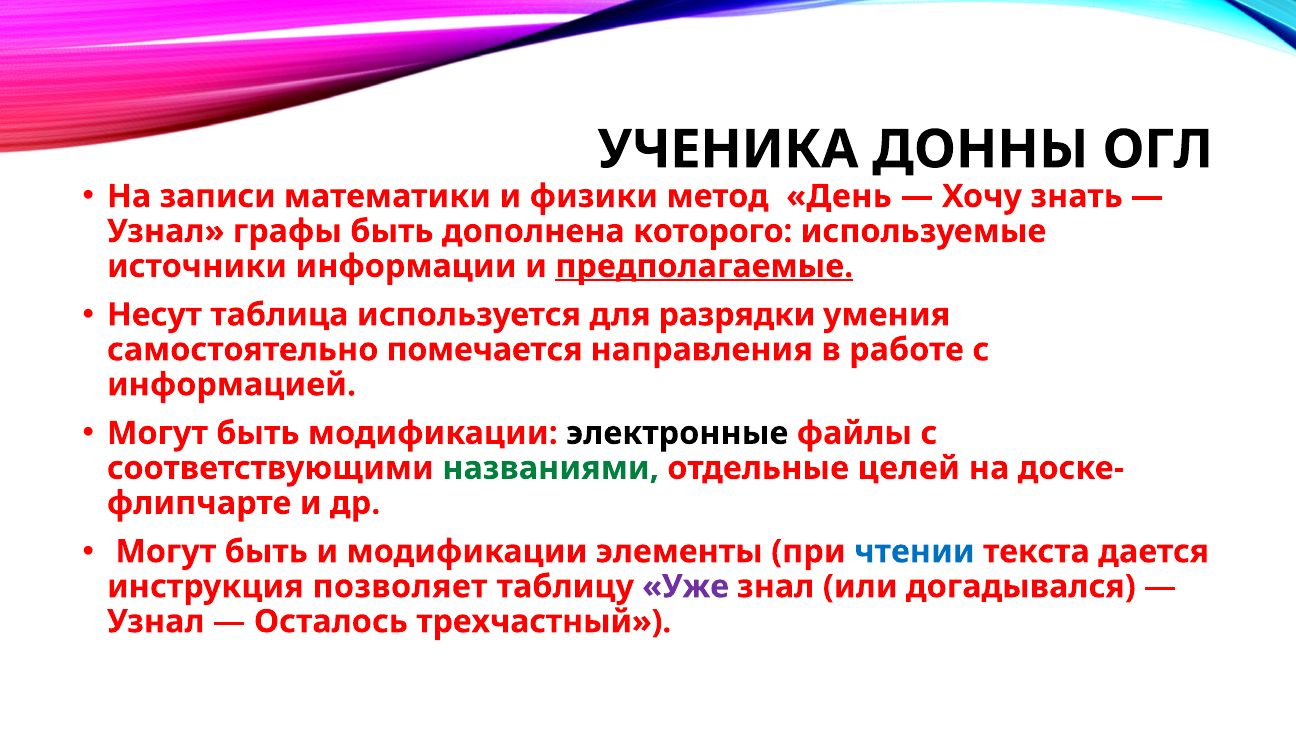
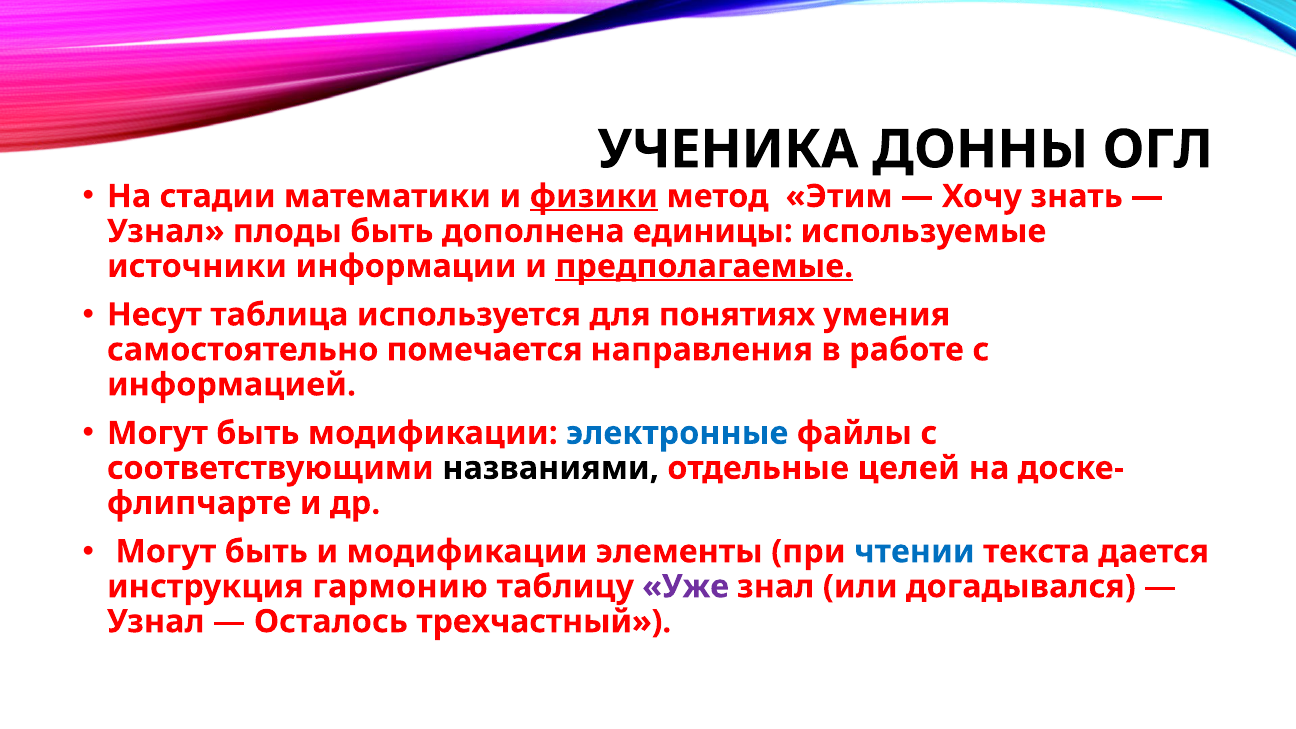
записи: записи -> стадии
физики underline: none -> present
День: День -> Этим
графы: графы -> плоды
которого: которого -> единицы
разрядки: разрядки -> понятиях
электронные colour: black -> blue
названиями colour: green -> black
позволяет: позволяет -> гармонию
